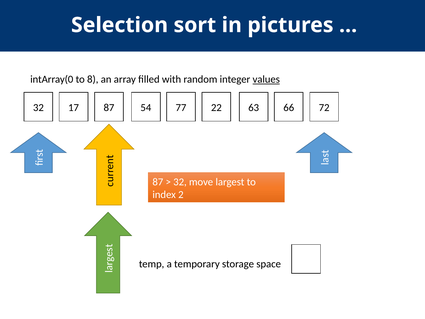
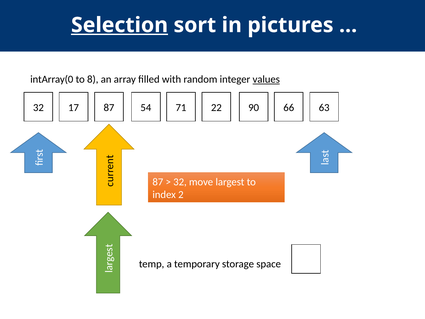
Selection underline: none -> present
77: 77 -> 71
63: 63 -> 90
72: 72 -> 63
